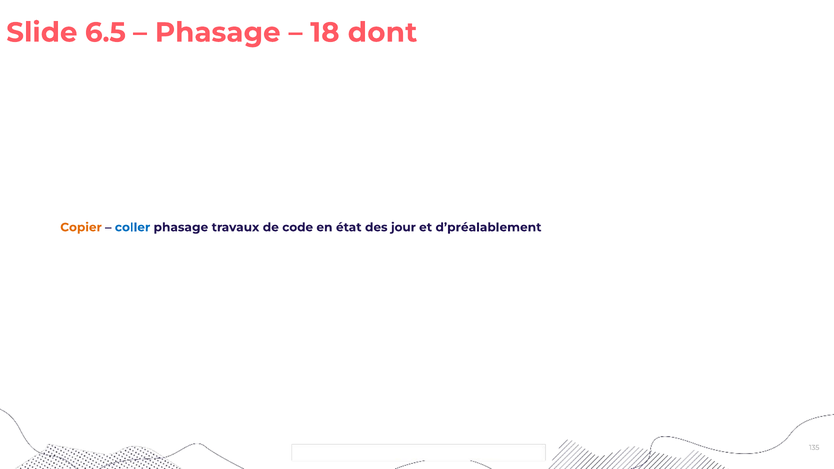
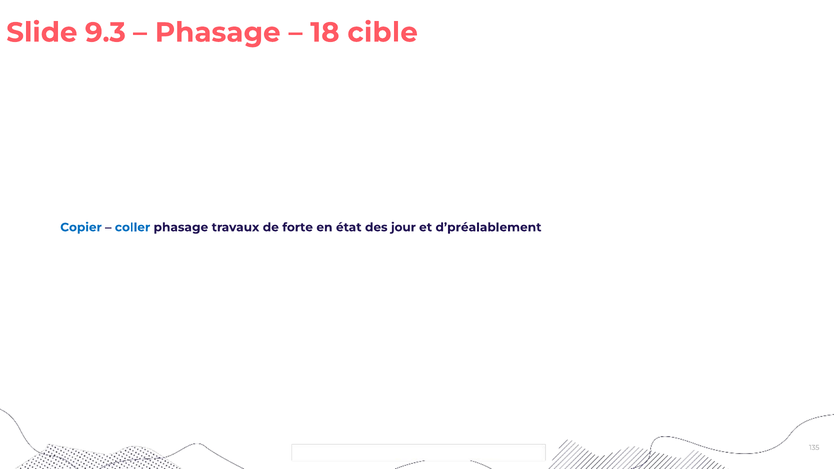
6.5: 6.5 -> 9.3
dont: dont -> cible
Copier colour: orange -> blue
code: code -> forte
